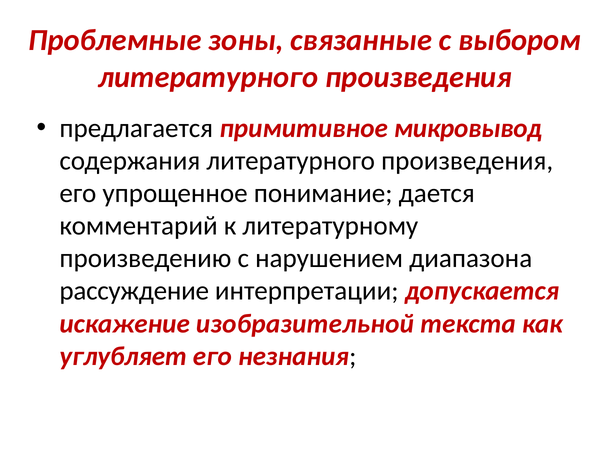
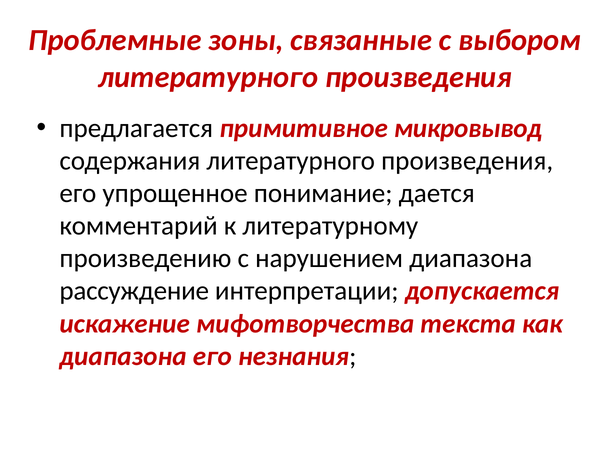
изобразительной: изобразительной -> мифотворчества
углубляет at (123, 356): углубляет -> диапазона
